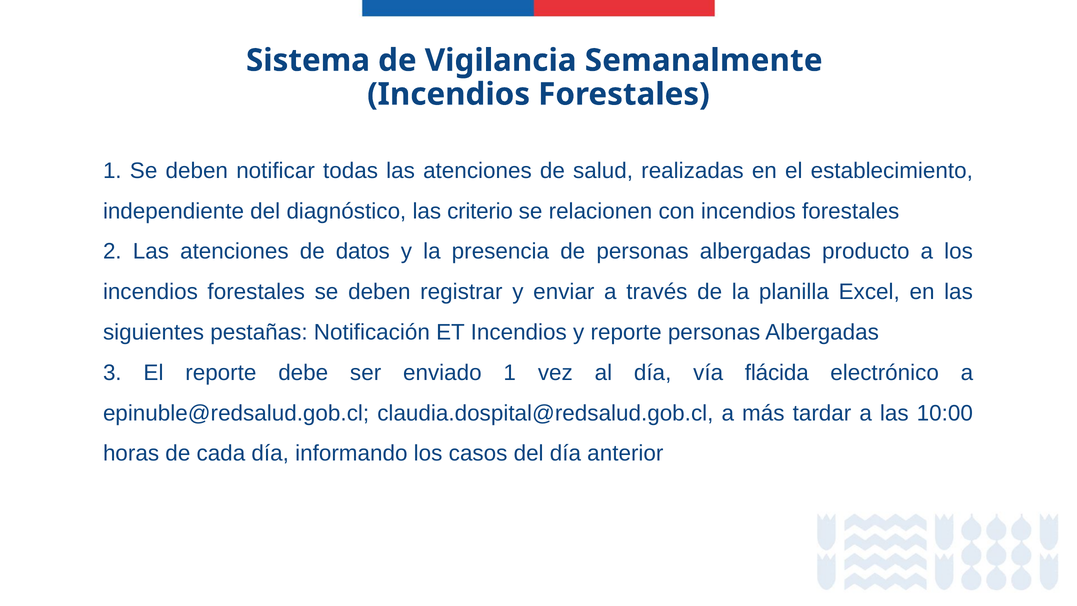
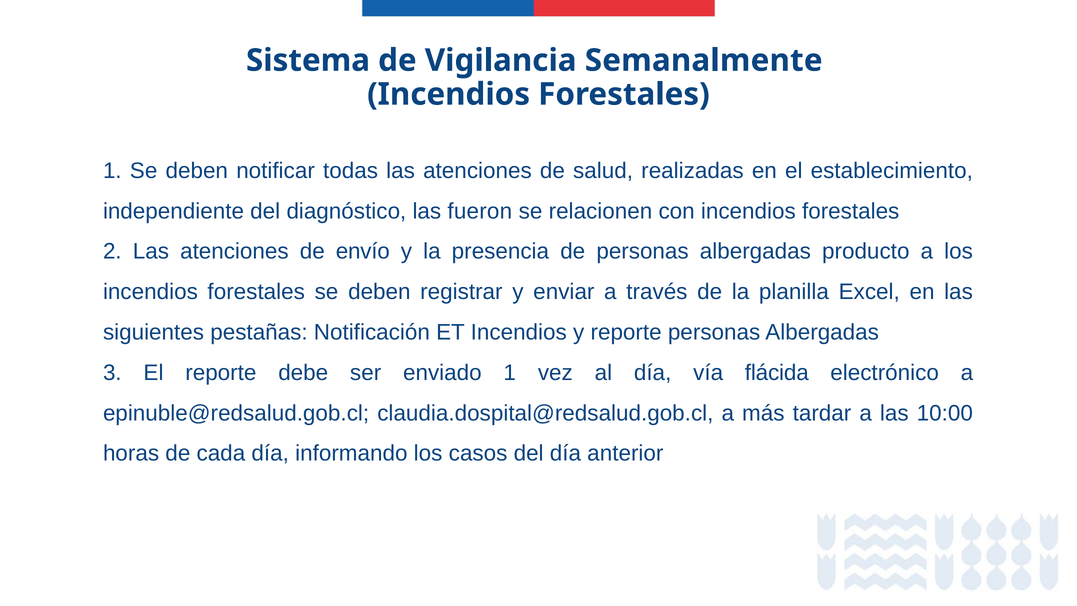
criterio: criterio -> fueron
datos: datos -> envío
